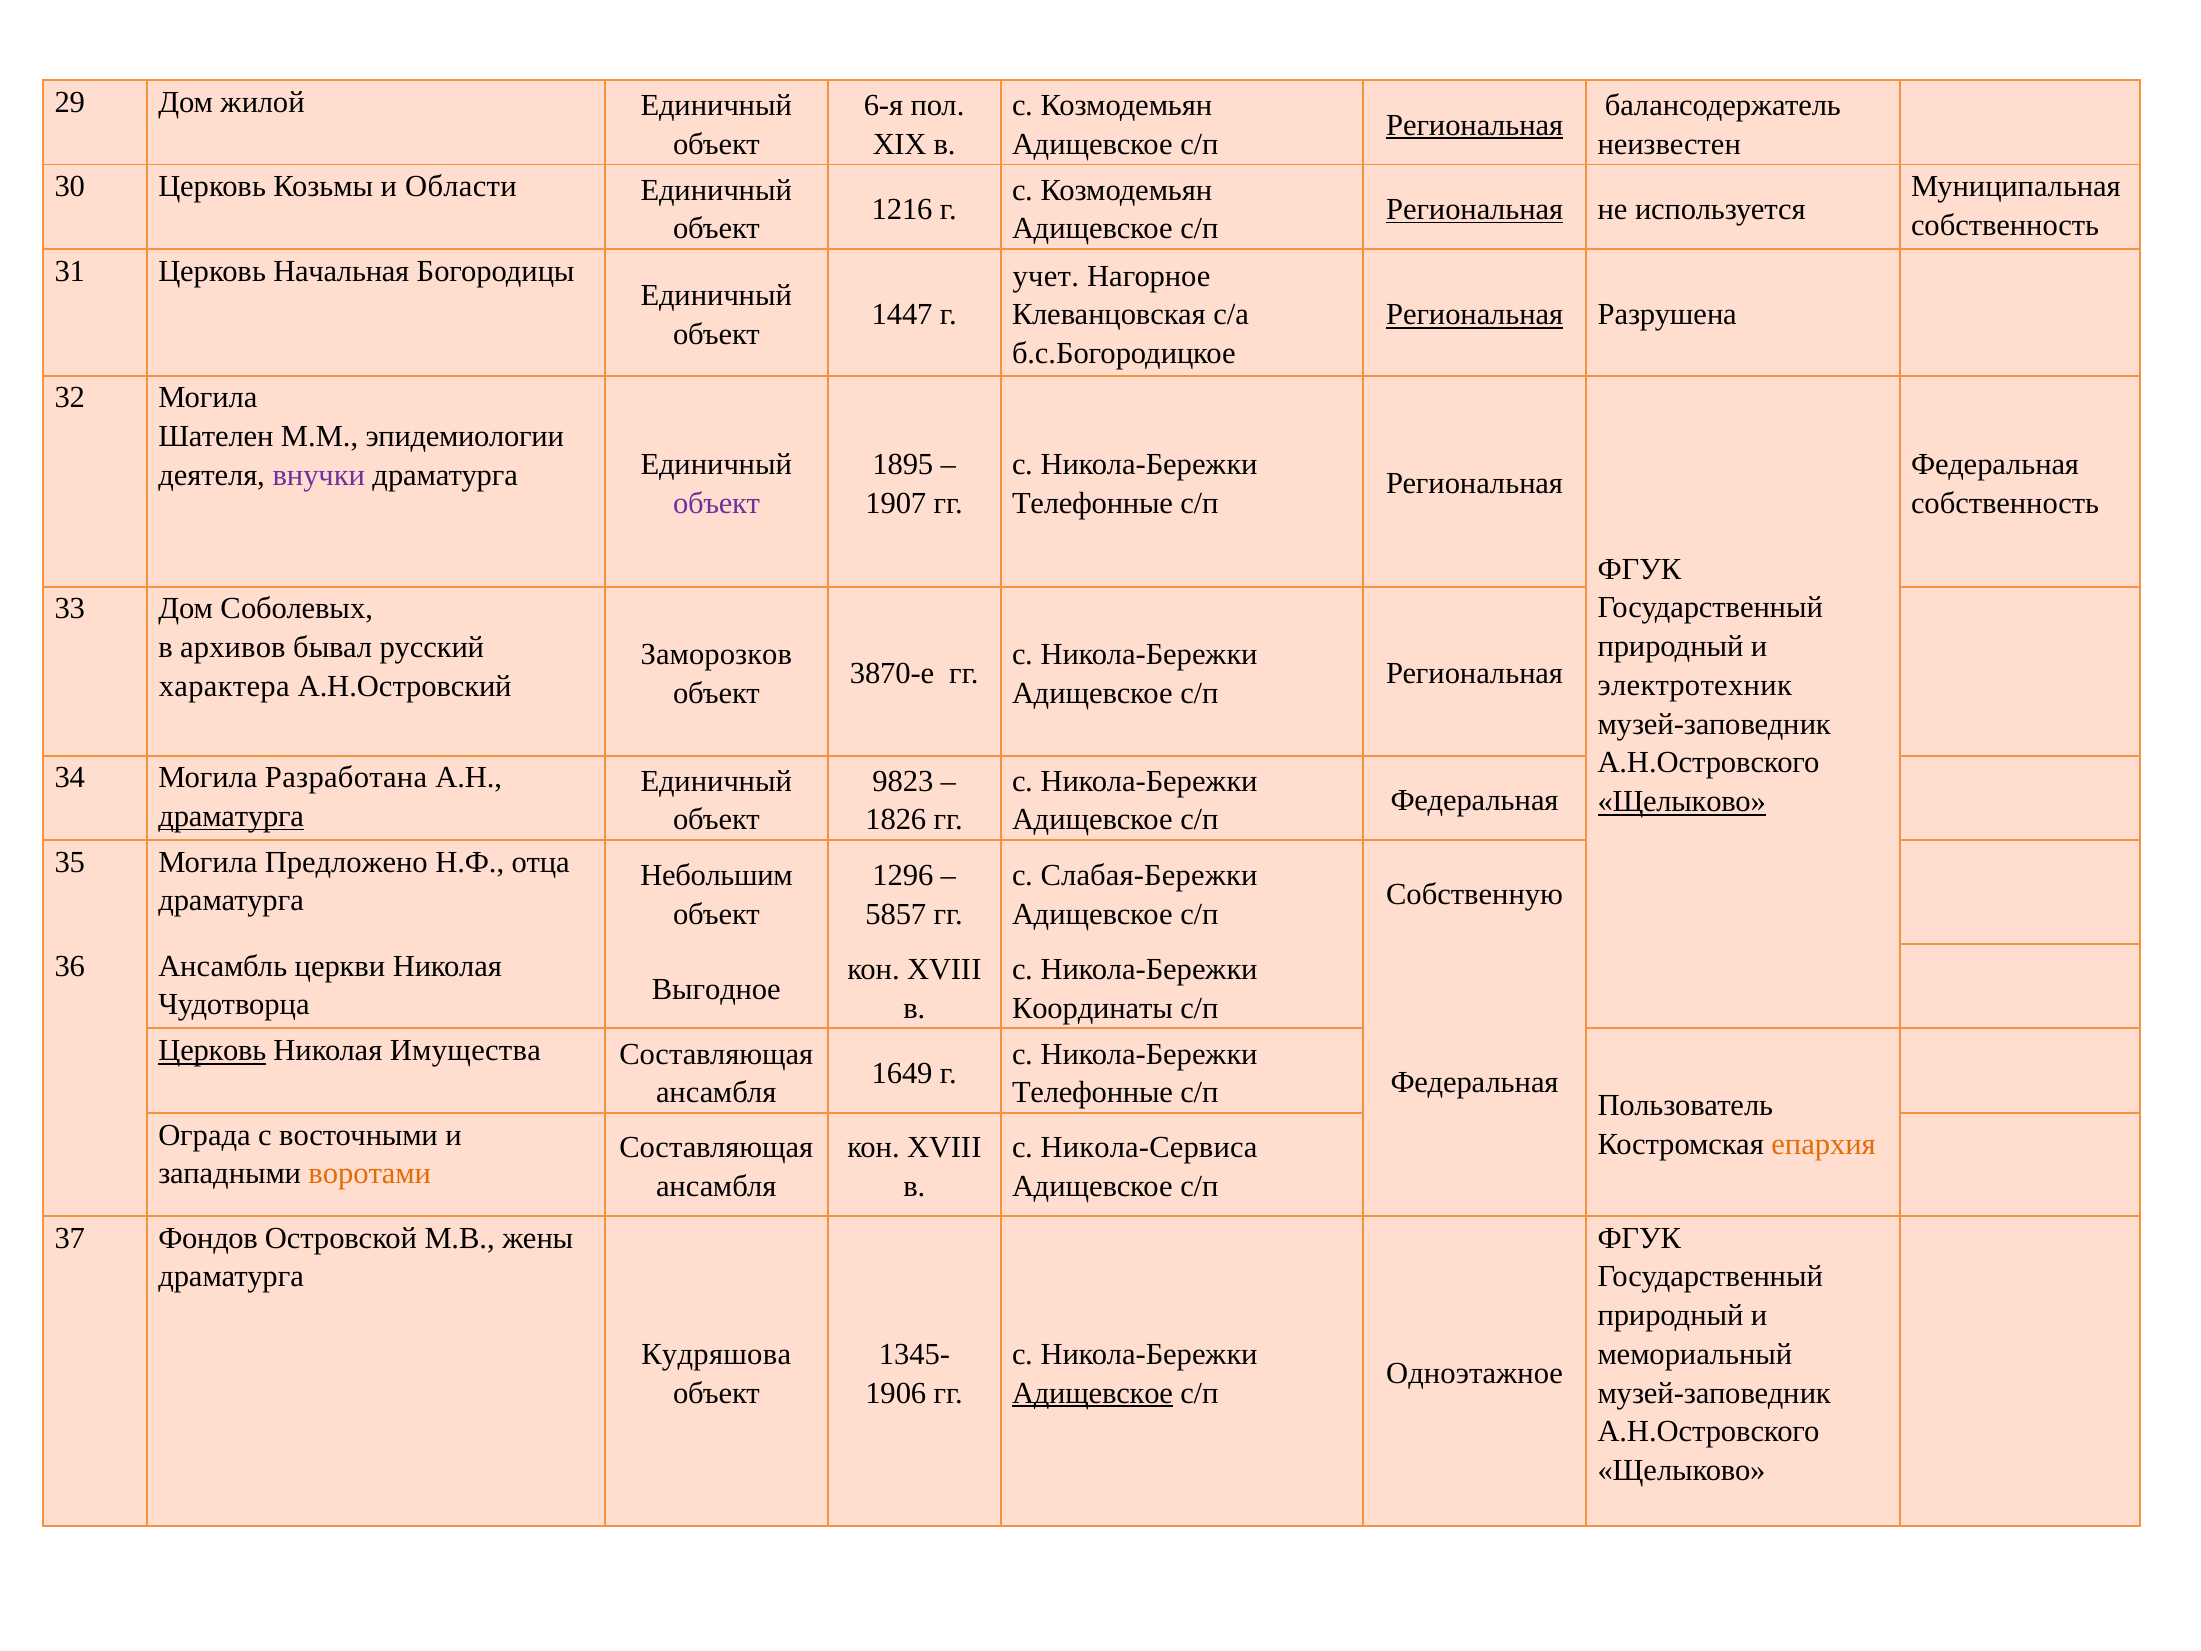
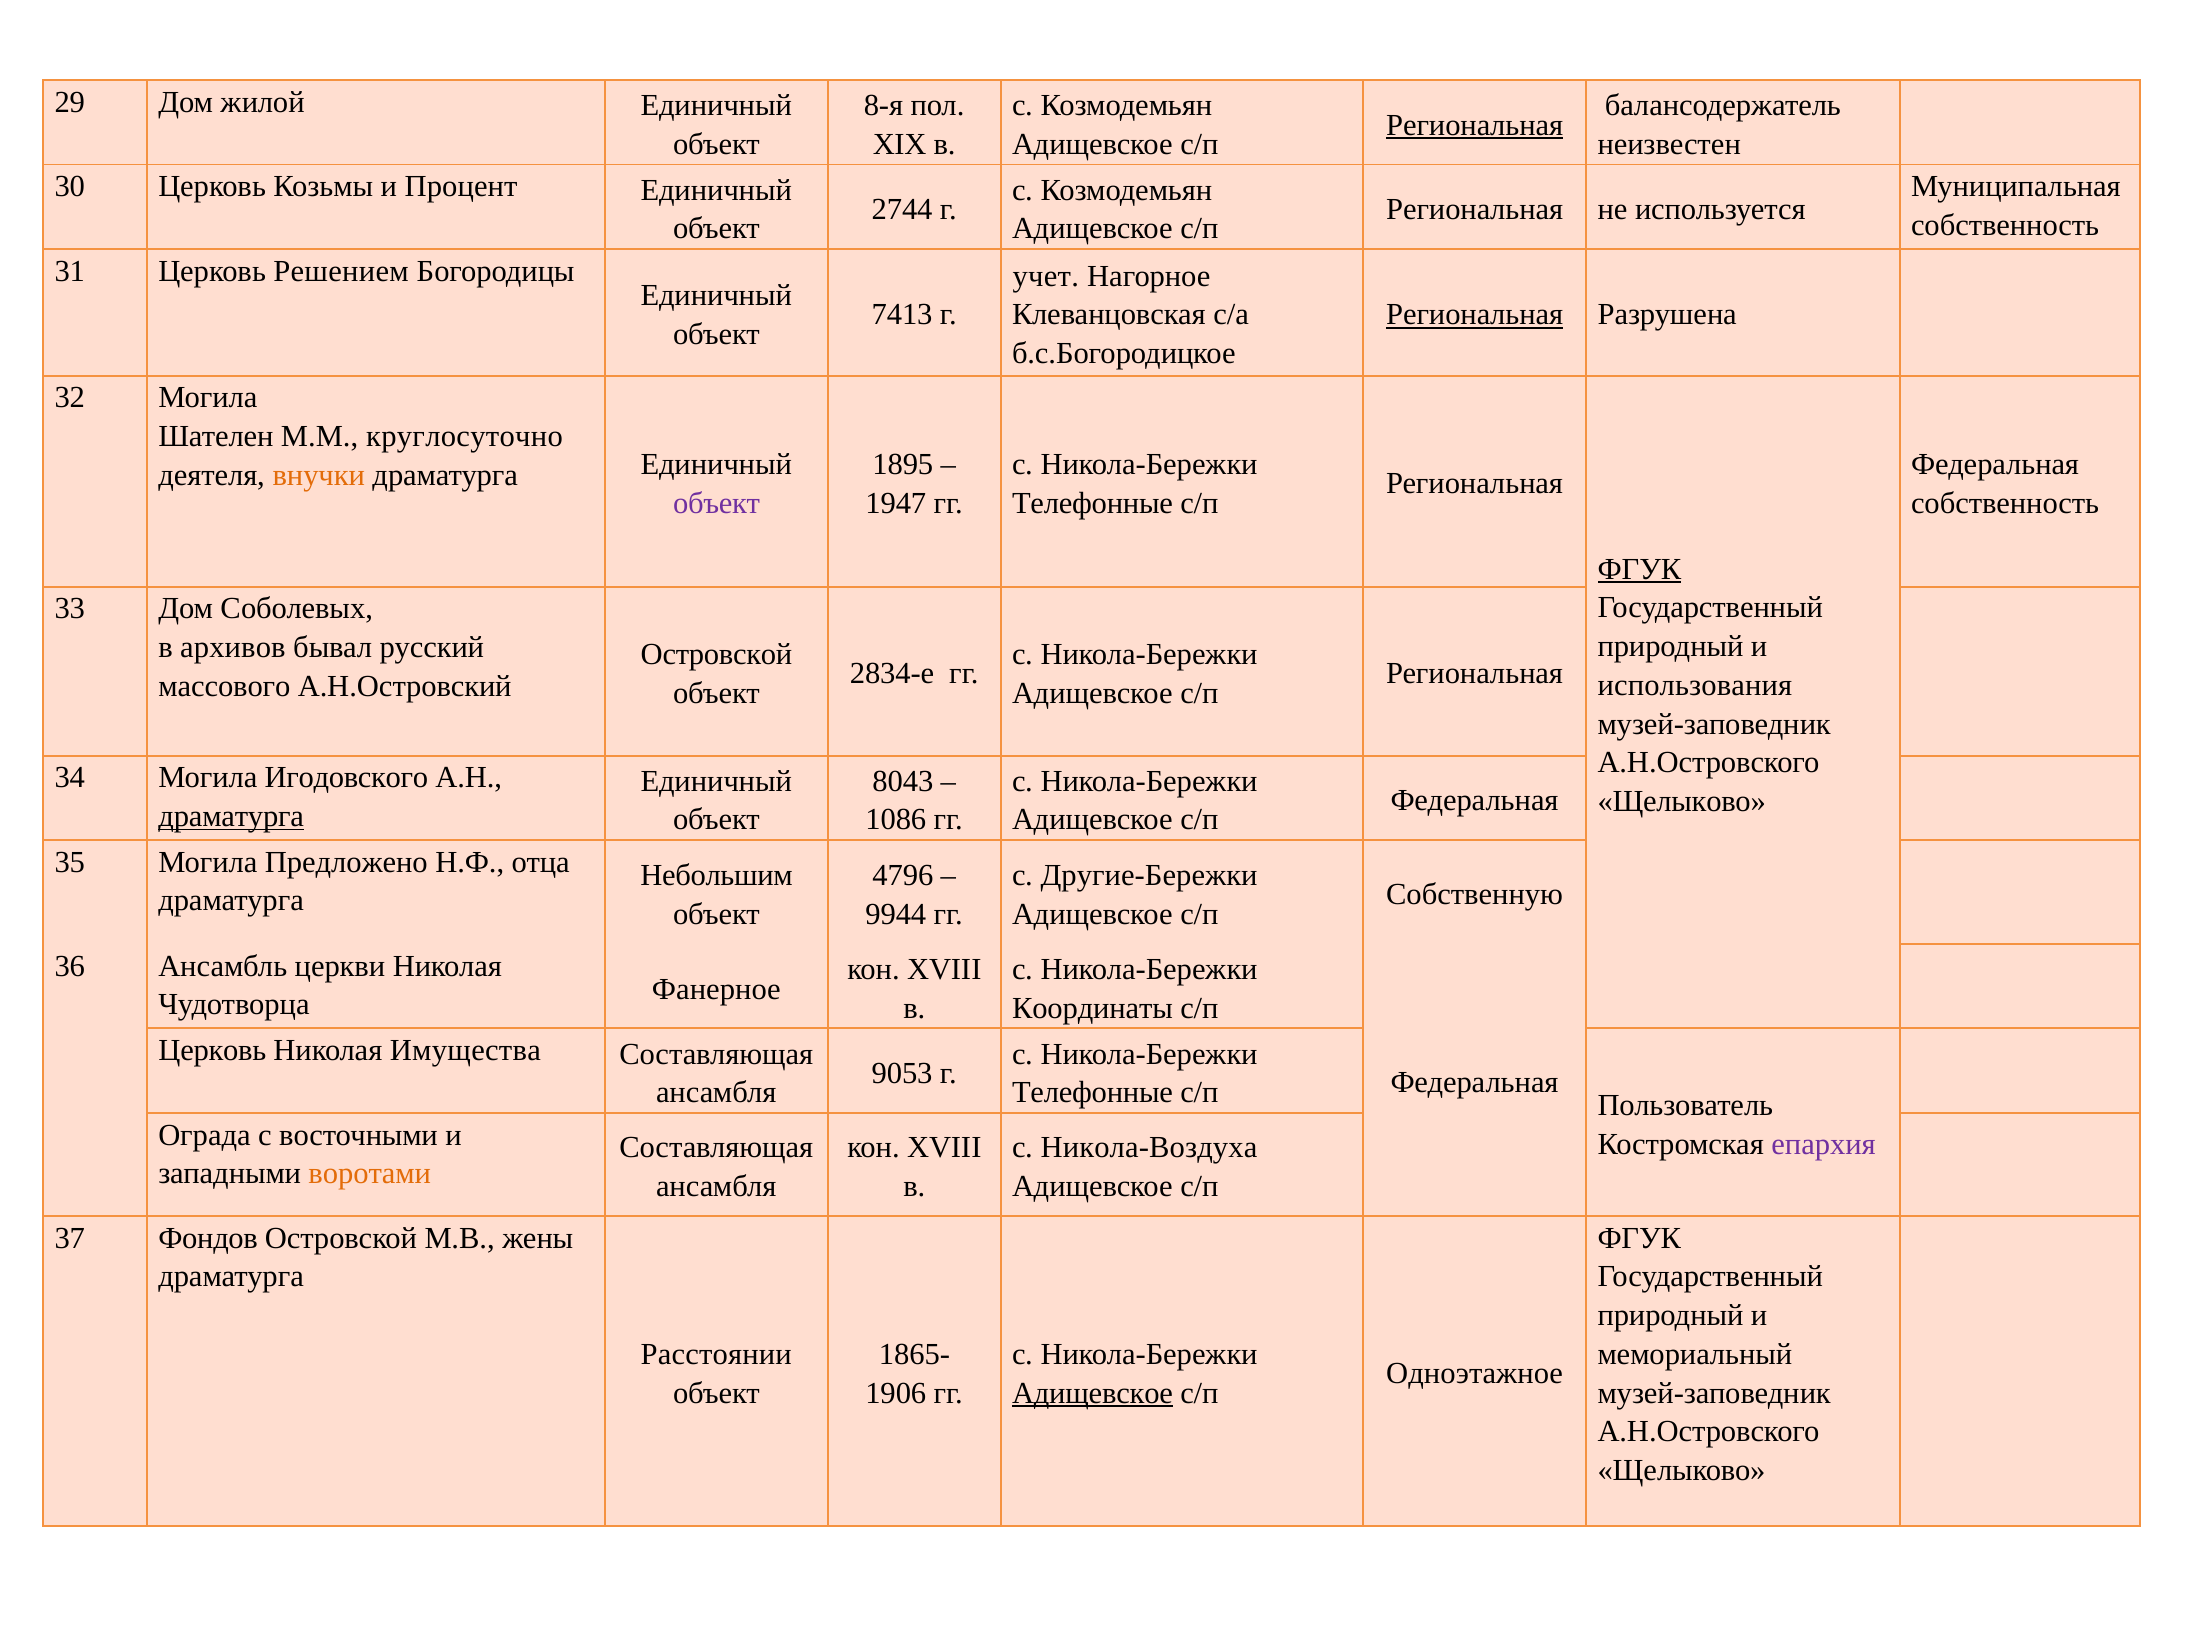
6-я: 6-я -> 8-я
Области: Области -> Процент
1216: 1216 -> 2744
Региональная at (1475, 209) underline: present -> none
Начальная: Начальная -> Решением
1447: 1447 -> 7413
эпидемиологии: эпидемиологии -> круглосуточно
внучки colour: purple -> orange
1907: 1907 -> 1947
ФГУК at (1639, 569) underline: none -> present
Заморозков at (716, 654): Заморозков -> Островской
3870-е: 3870-е -> 2834-е
электротехник: электротехник -> использования
характера: характера -> массового
Разработана: Разработана -> Игодовского
9823: 9823 -> 8043
Щелыково at (1682, 801) underline: present -> none
1826: 1826 -> 1086
1296: 1296 -> 4796
Слабая-Бережки: Слабая-Бережки -> Другие-Бережки
5857: 5857 -> 9944
Выгодное: Выгодное -> Фанерное
Церковь at (212, 1050) underline: present -> none
1649: 1649 -> 9053
епархия colour: orange -> purple
Никола-Сервиса: Никола-Сервиса -> Никола-Воздуха
Кудряшова: Кудряшова -> Расстоянии
1345-: 1345- -> 1865-
